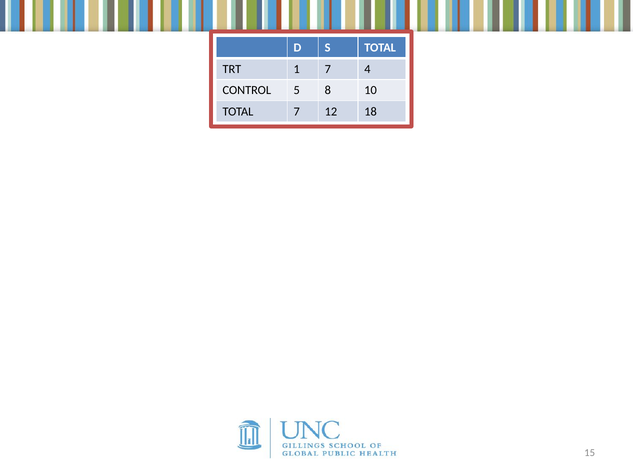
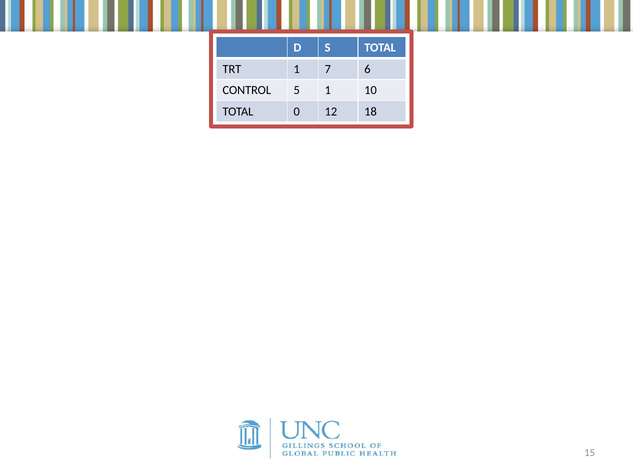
4: 4 -> 6
5 8: 8 -> 1
TOTAL 7: 7 -> 0
